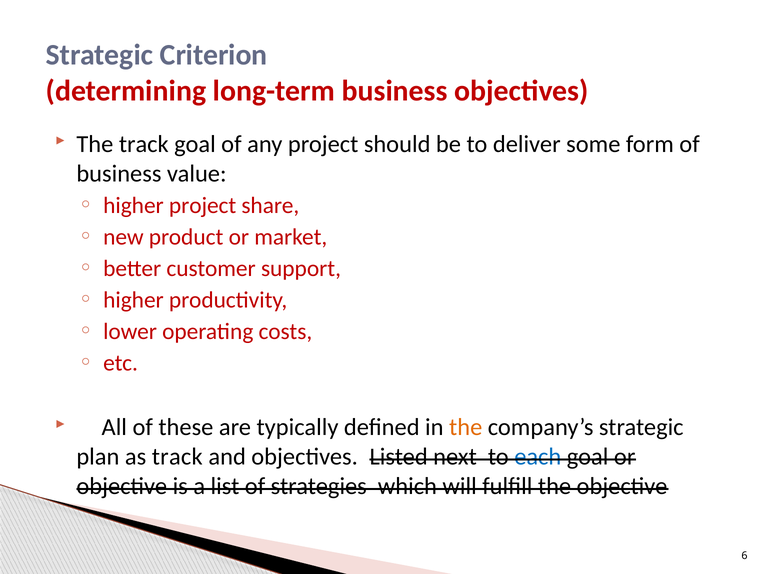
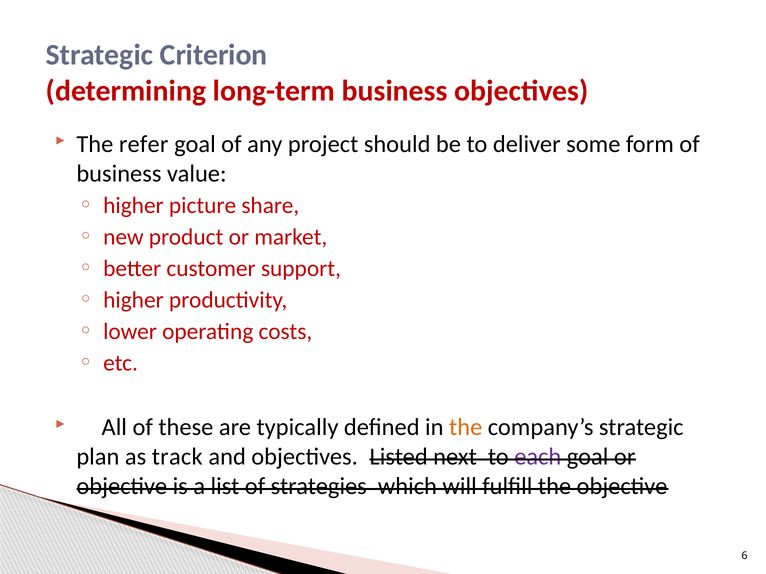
The track: track -> refer
higher project: project -> picture
each colour: blue -> purple
